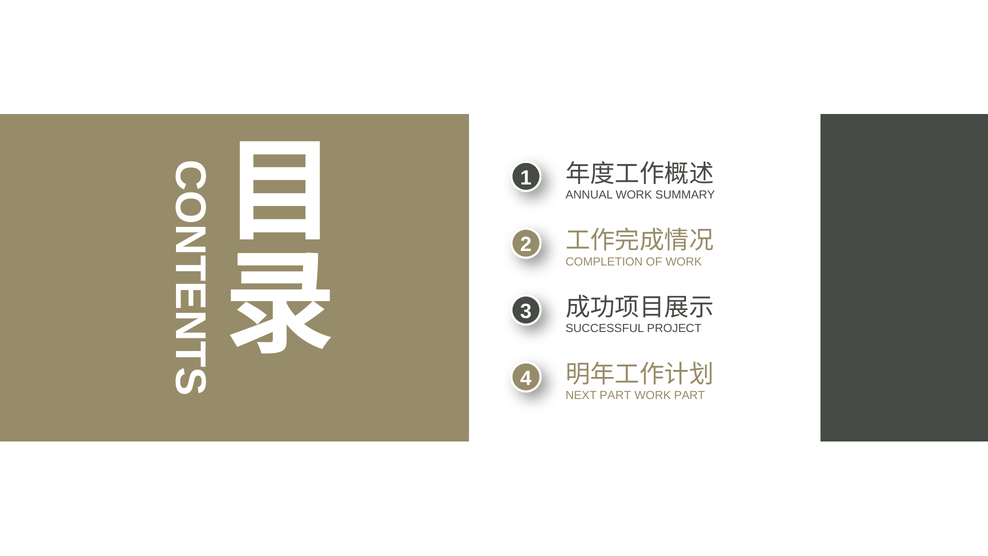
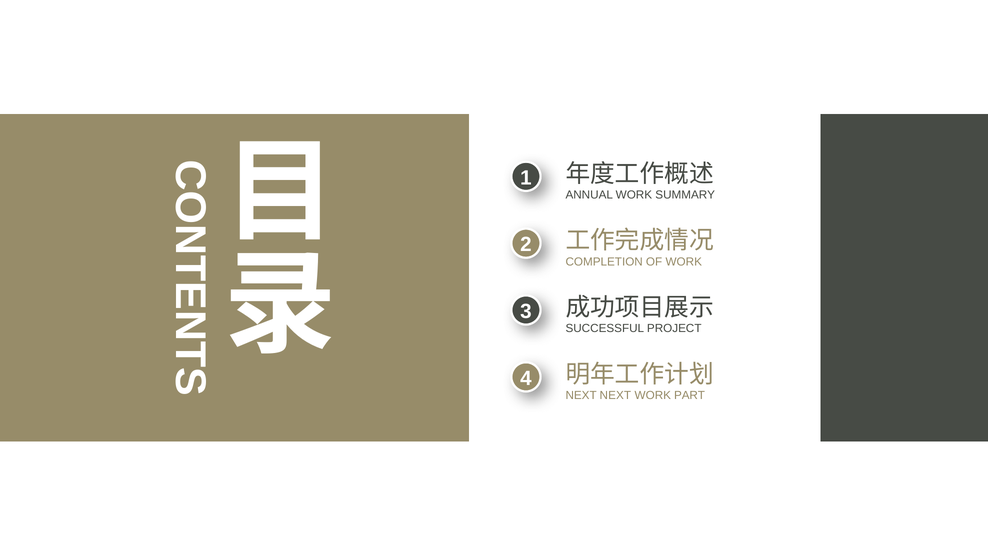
NEXT PART: PART -> NEXT
